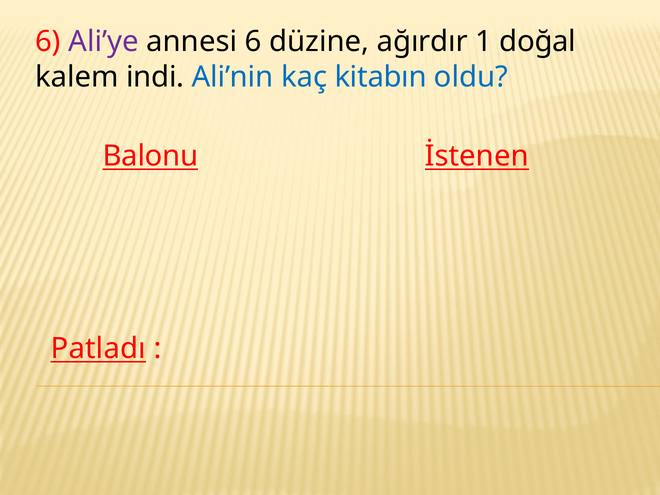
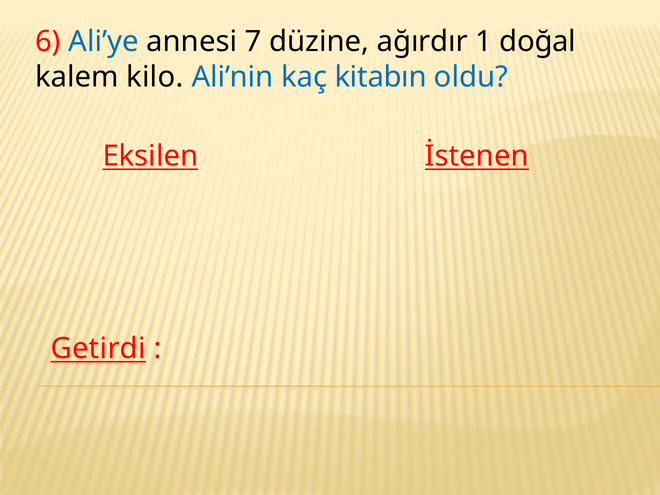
Ali’ye colour: purple -> blue
annesi 6: 6 -> 7
indi: indi -> kilo
Balonu: Balonu -> Eksilen
Patladı: Patladı -> Getirdi
